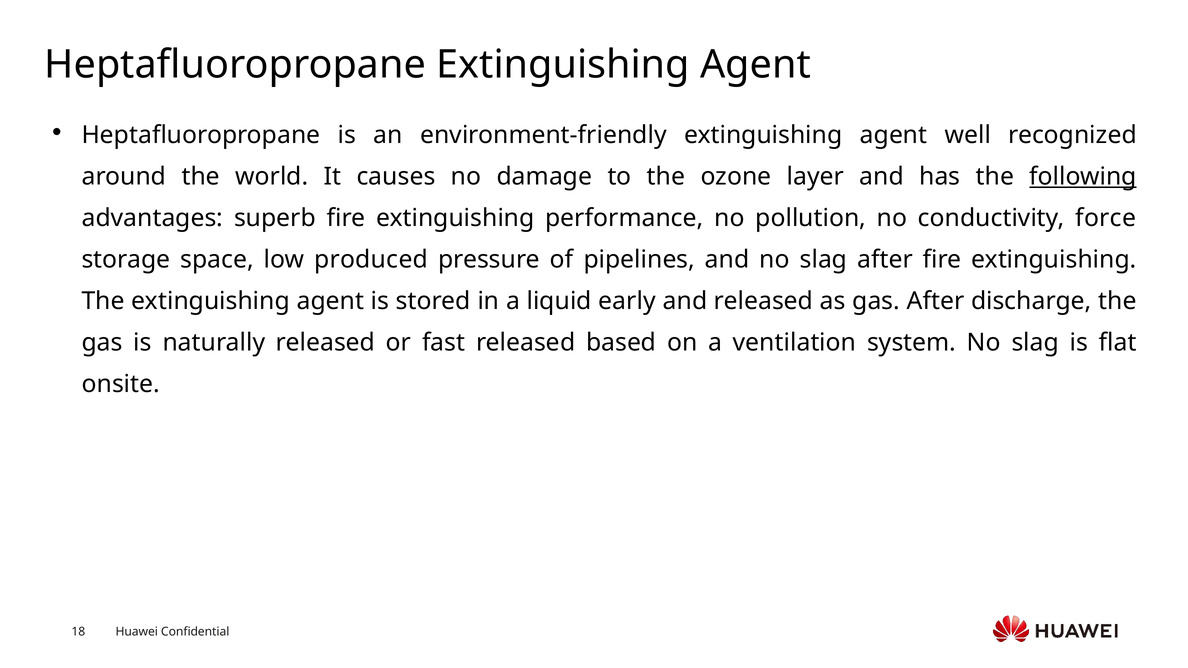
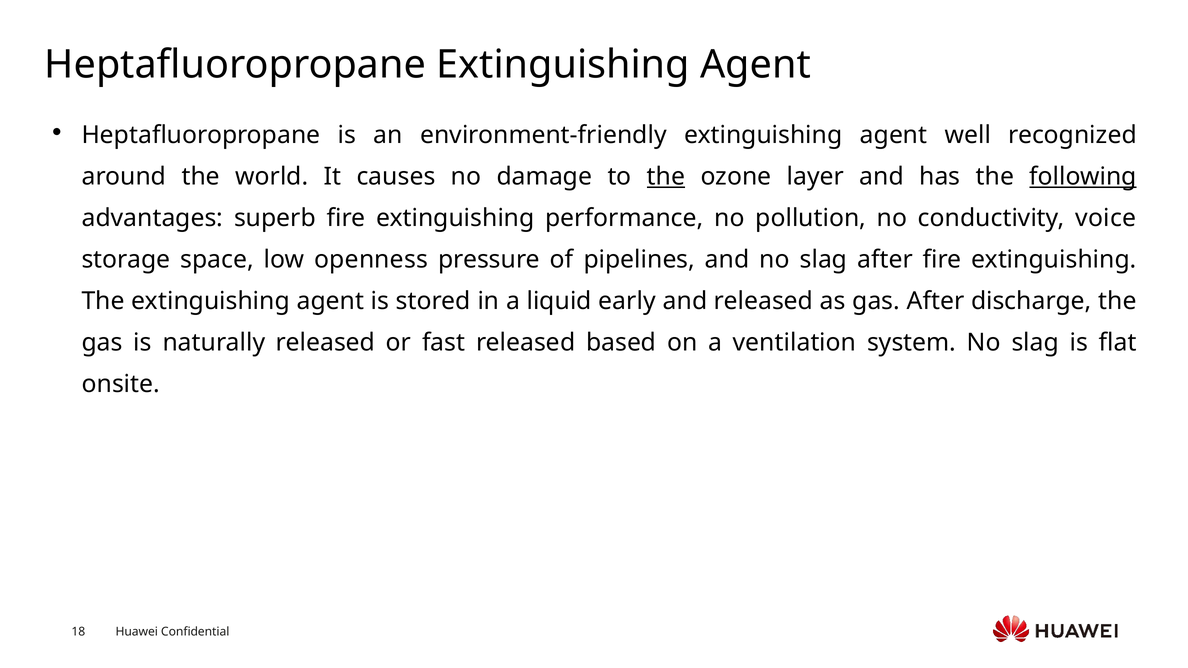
the at (666, 176) underline: none -> present
force: force -> voice
produced: produced -> openness
